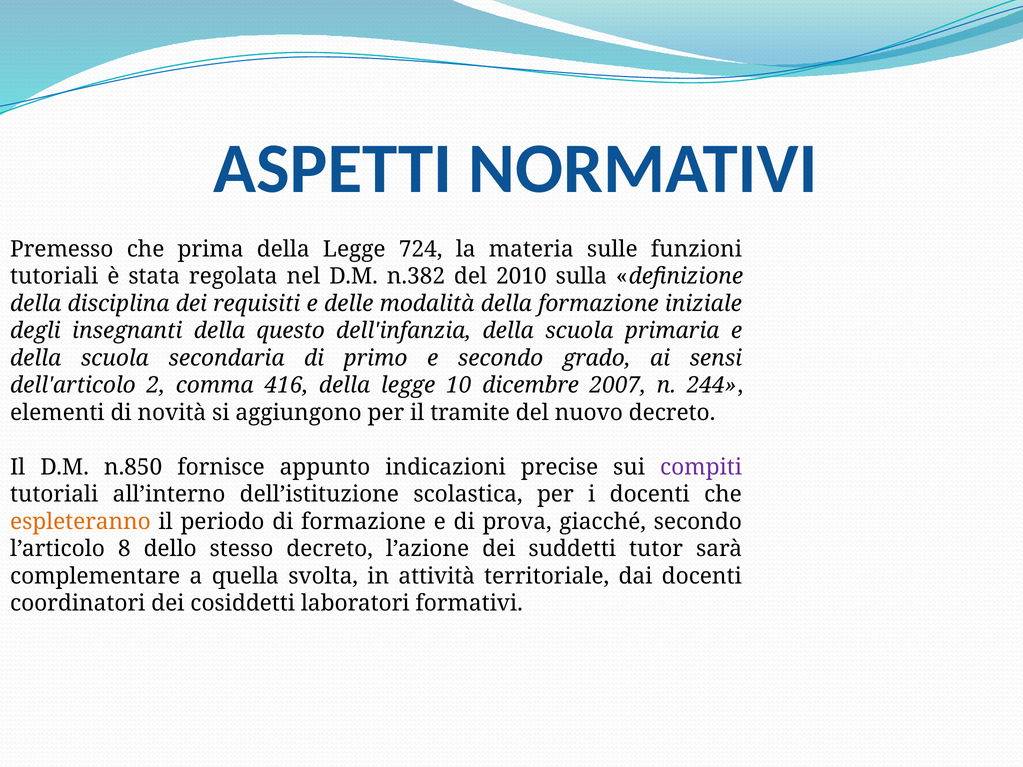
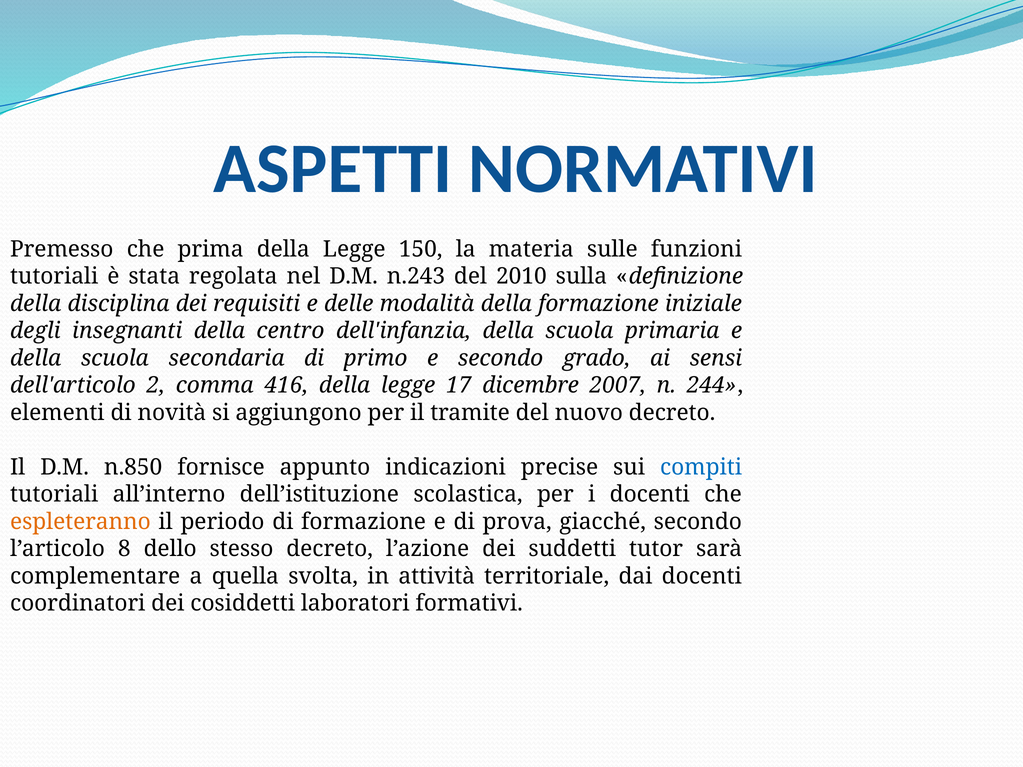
724: 724 -> 150
n.382: n.382 -> n.243
questo: questo -> centro
10: 10 -> 17
compiti colour: purple -> blue
